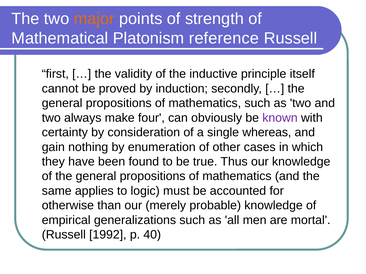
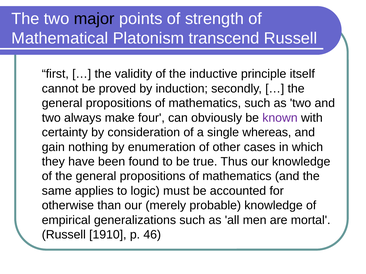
major colour: orange -> black
reference: reference -> transcend
1992: 1992 -> 1910
40: 40 -> 46
